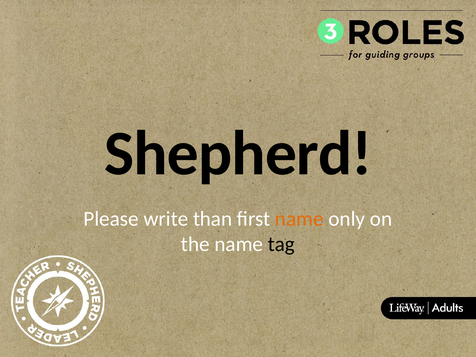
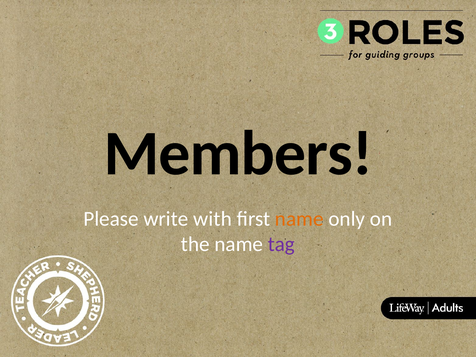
Shepherd: Shepherd -> Members
than: than -> with
tag colour: black -> purple
